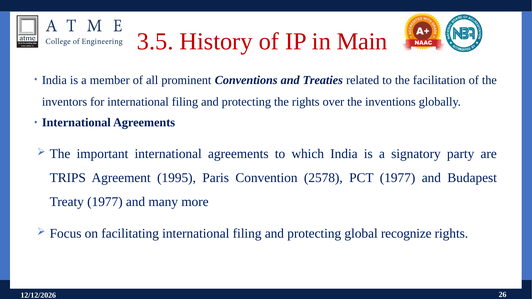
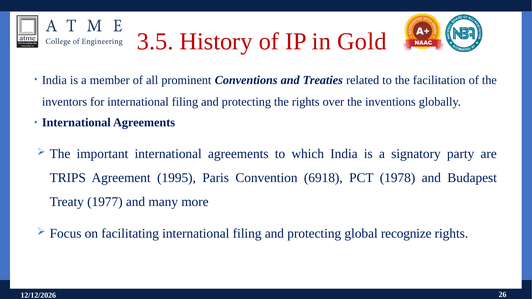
Main: Main -> Gold
2578: 2578 -> 6918
PCT 1977: 1977 -> 1978
